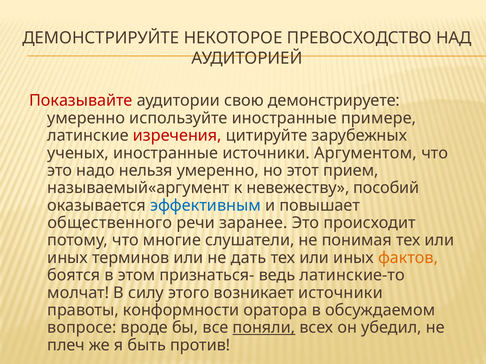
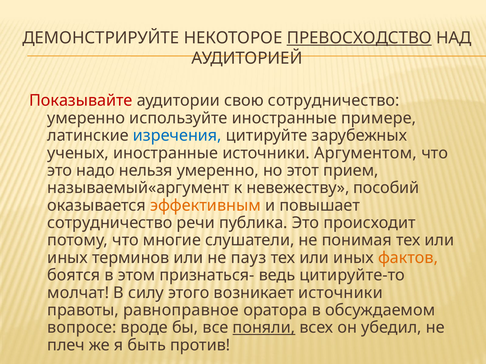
ПРЕВОСХОДСТВО underline: none -> present
свою демонстрируете: демонстрируете -> сотрудничество
изречения colour: red -> blue
эффективным colour: blue -> orange
общественного at (110, 223): общественного -> сотрудничество
заранее: заранее -> публика
дать: дать -> пауз
латинские-то: латинские-то -> цитируйте-то
конформности: конформности -> равноправное
